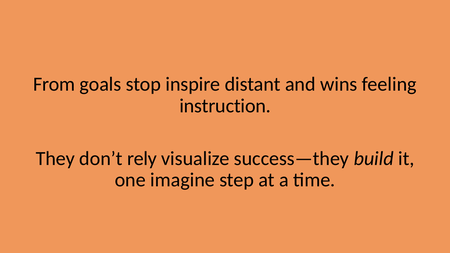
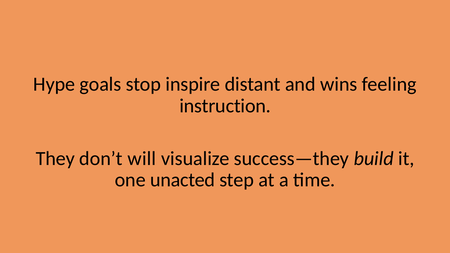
From: From -> Hype
rely: rely -> will
imagine: imagine -> unacted
